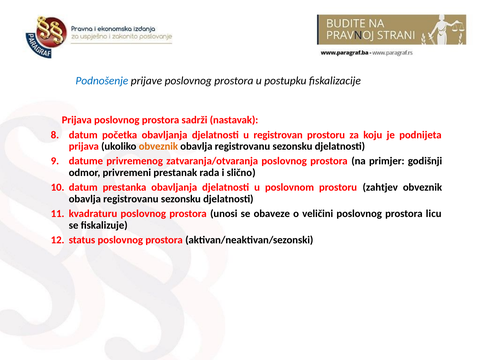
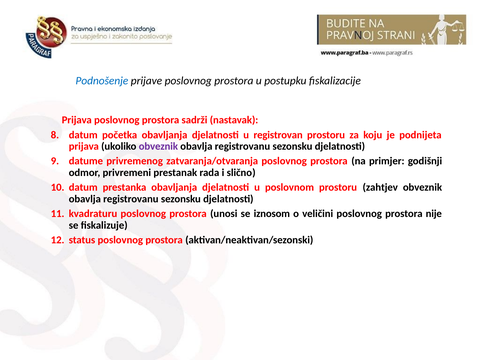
obveznik at (158, 146) colour: orange -> purple
obaveze: obaveze -> iznosom
licu: licu -> nije
